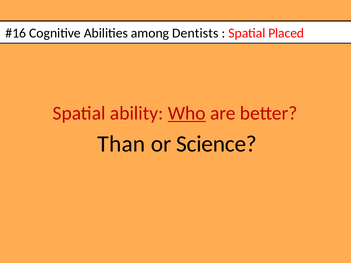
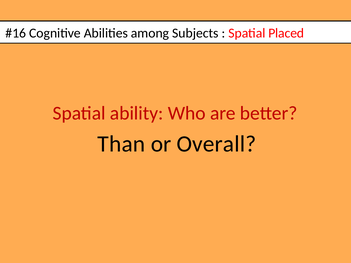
Dentists: Dentists -> Subjects
Who underline: present -> none
Science: Science -> Overall
